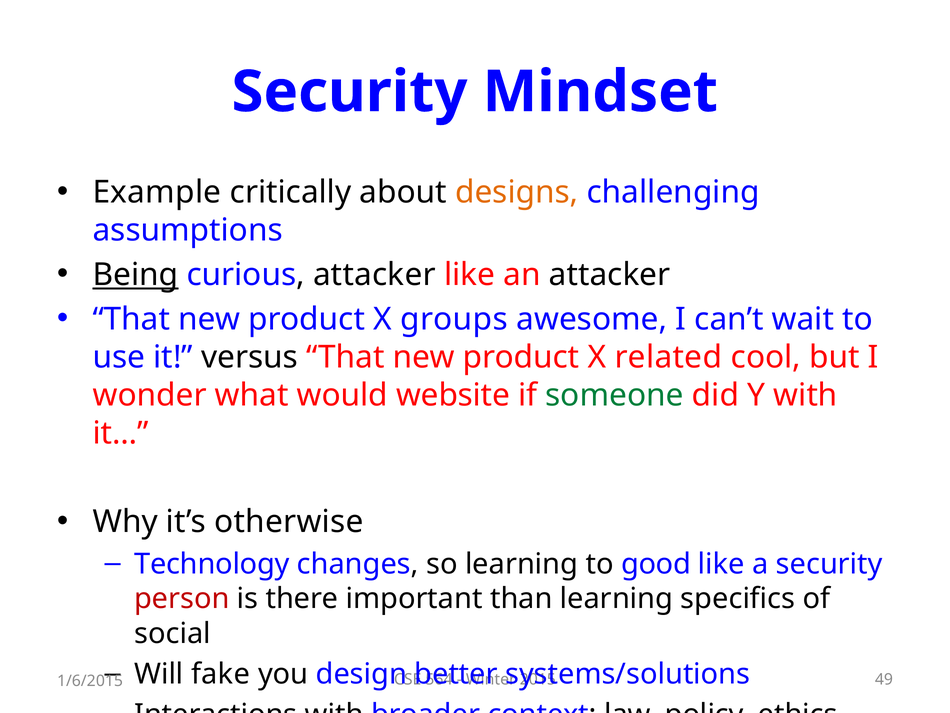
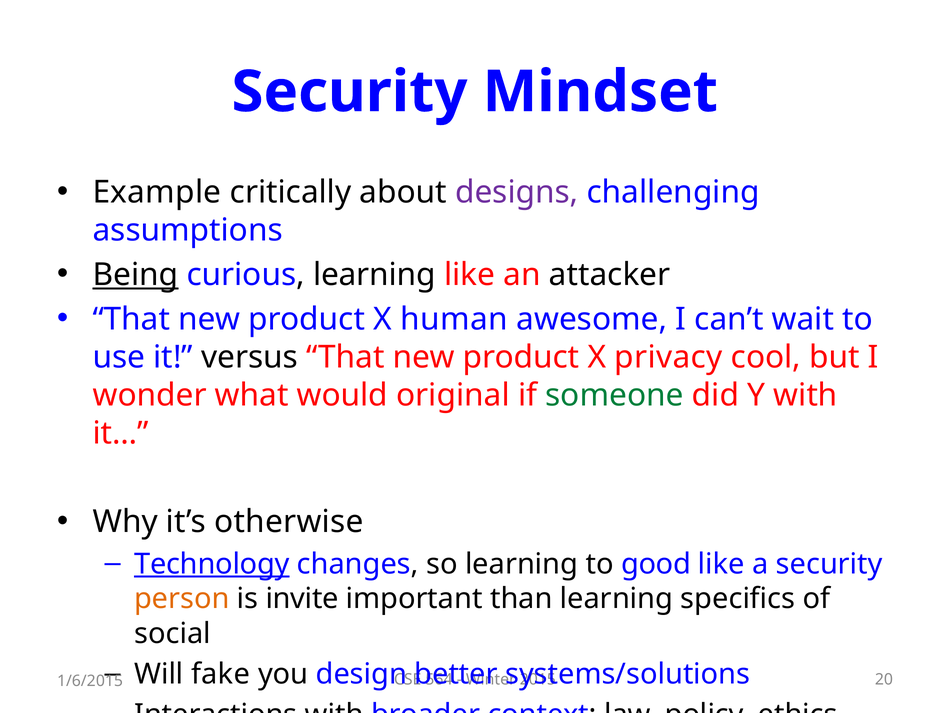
designs colour: orange -> purple
curious attacker: attacker -> learning
groups: groups -> human
related: related -> privacy
website: website -> original
Technology underline: none -> present
person colour: red -> orange
there: there -> invite
49: 49 -> 20
